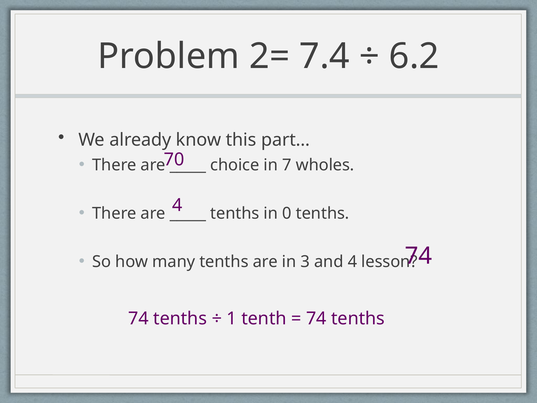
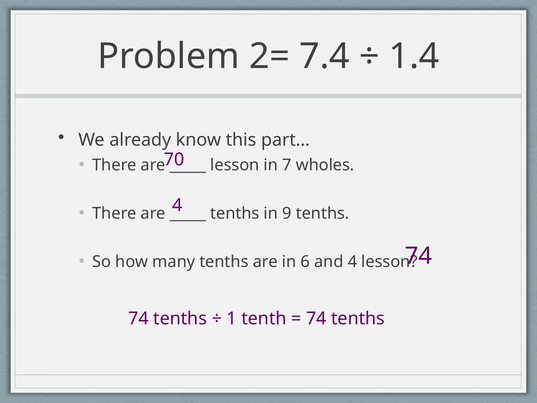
6.2: 6.2 -> 1.4
choice at (235, 165): choice -> lesson
0: 0 -> 9
3: 3 -> 6
